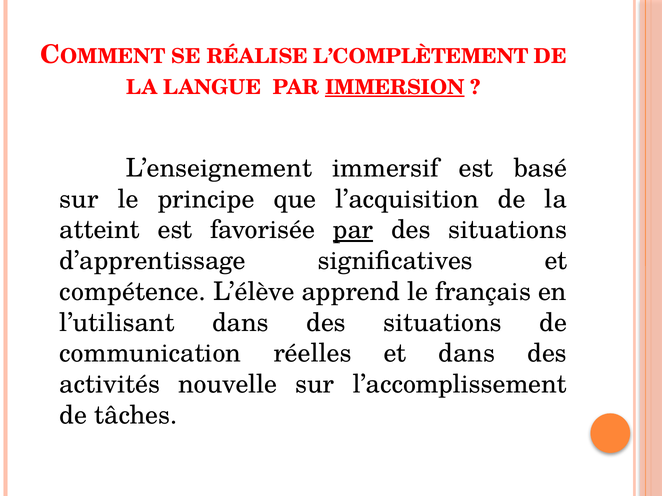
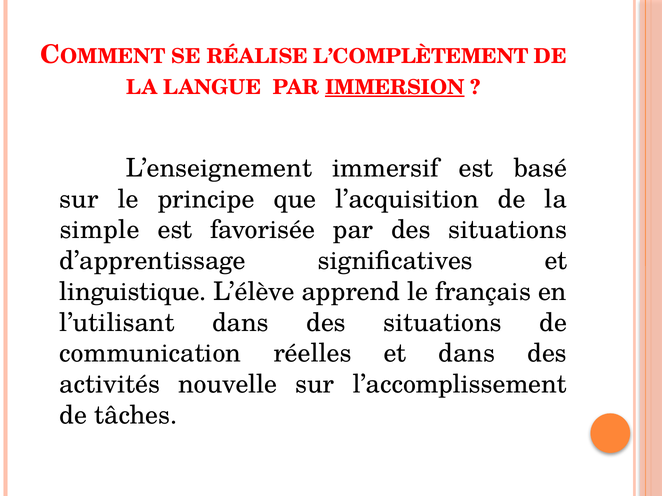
atteint: atteint -> simple
par at (353, 230) underline: present -> none
compétence: compétence -> linguistique
